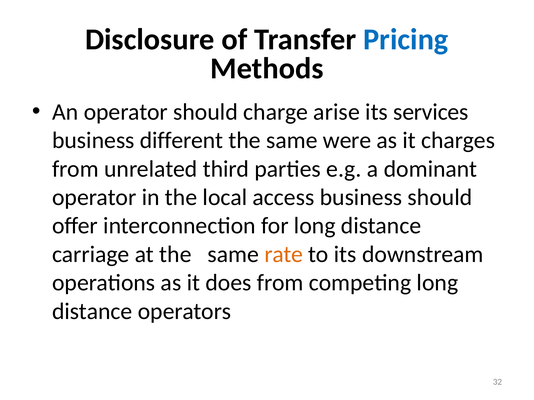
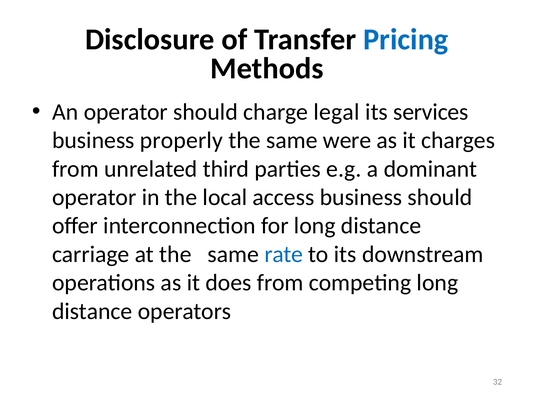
arise: arise -> legal
different: different -> properly
rate colour: orange -> blue
